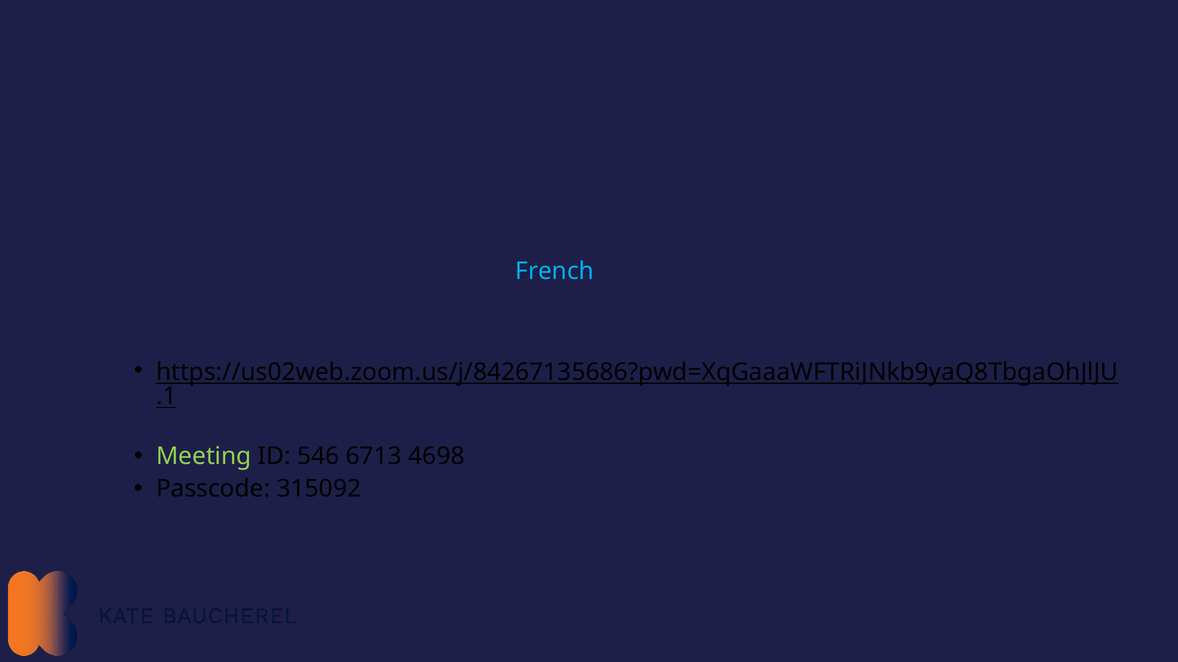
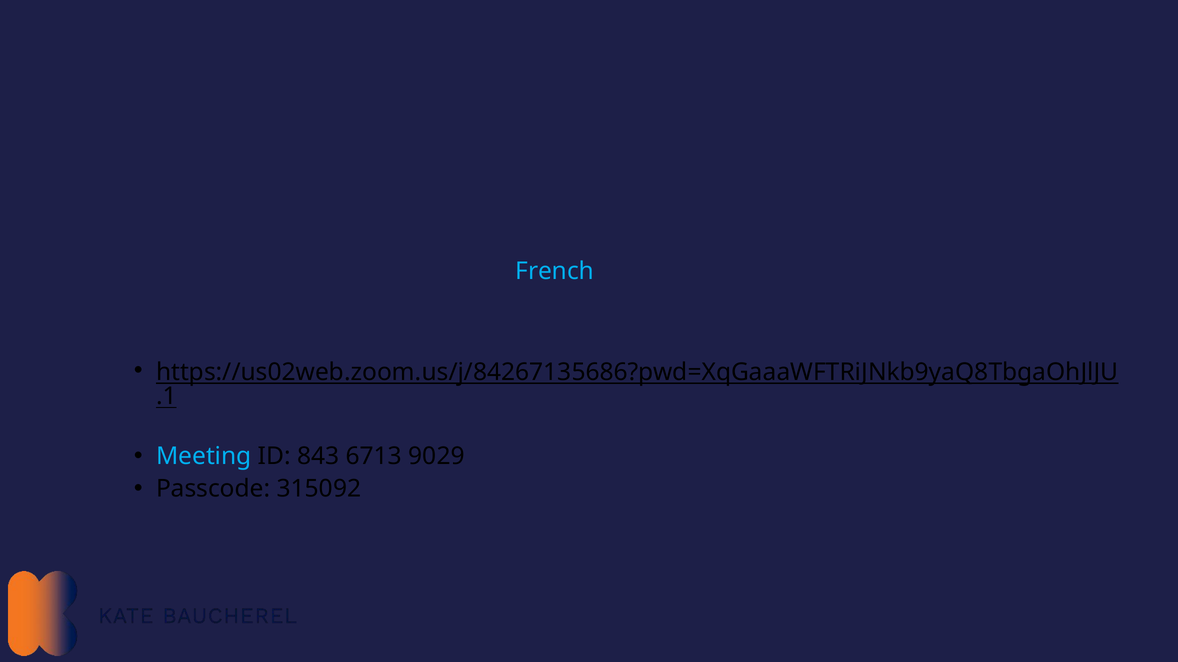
Meeting colour: light green -> light blue
546: 546 -> 843
4698: 4698 -> 9029
